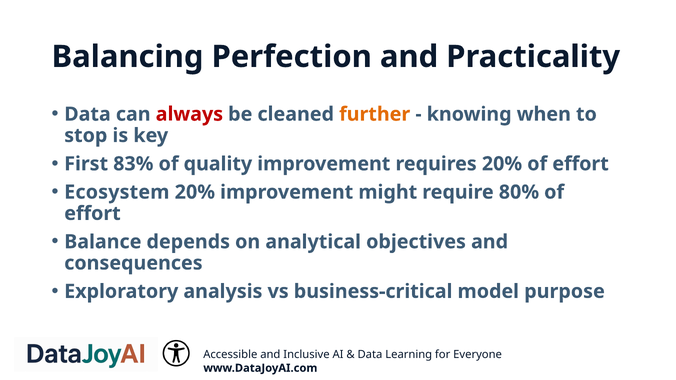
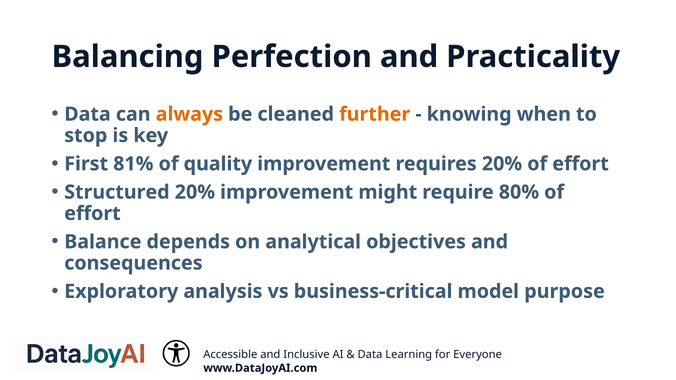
always colour: red -> orange
83%: 83% -> 81%
Ecosystem: Ecosystem -> Structured
